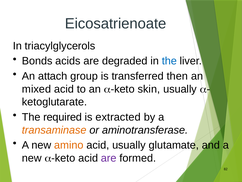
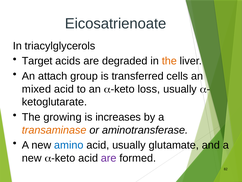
Bonds: Bonds -> Target
the at (169, 61) colour: blue -> orange
then: then -> cells
skin: skin -> loss
required: required -> growing
extracted: extracted -> increases
amino colour: orange -> blue
